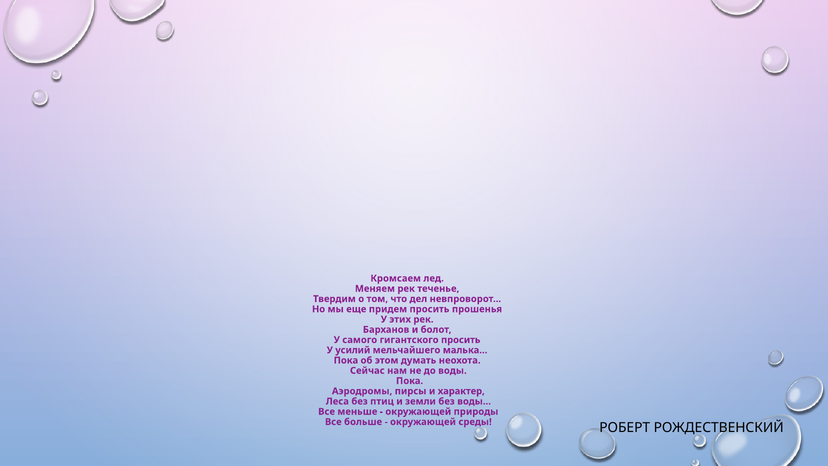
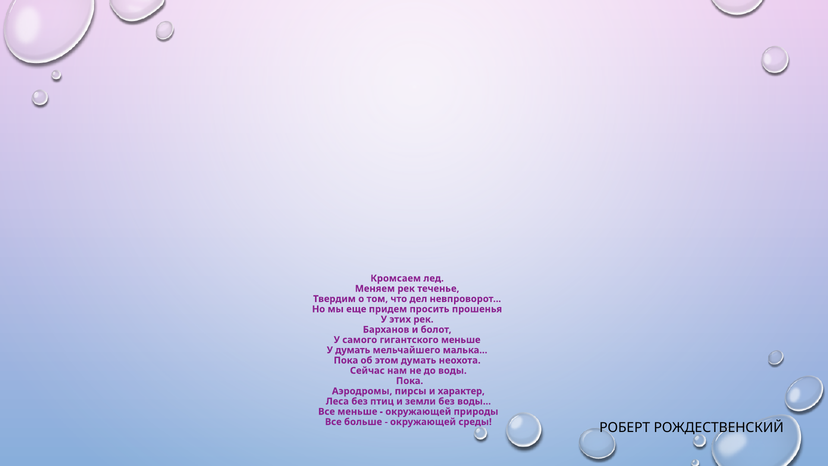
гигантского просить: просить -> меньше
У усилий: усилий -> думать
